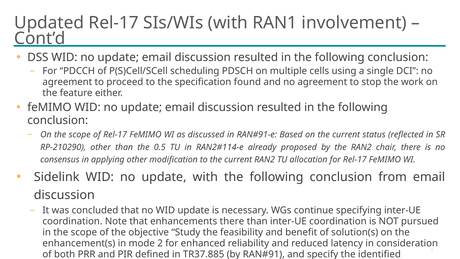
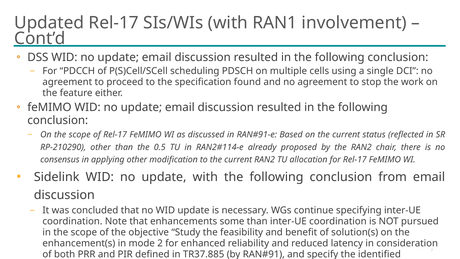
enhancements there: there -> some
